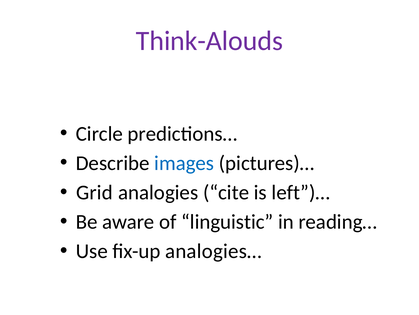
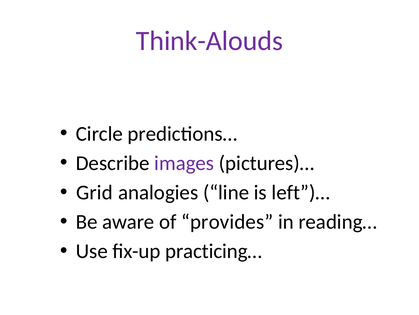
images colour: blue -> purple
cite: cite -> line
linguistic: linguistic -> provides
analogies…: analogies… -> practicing…
